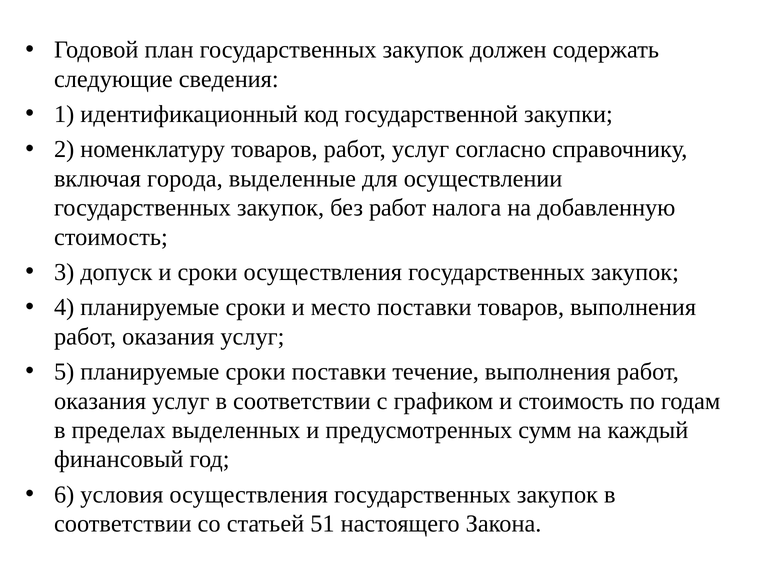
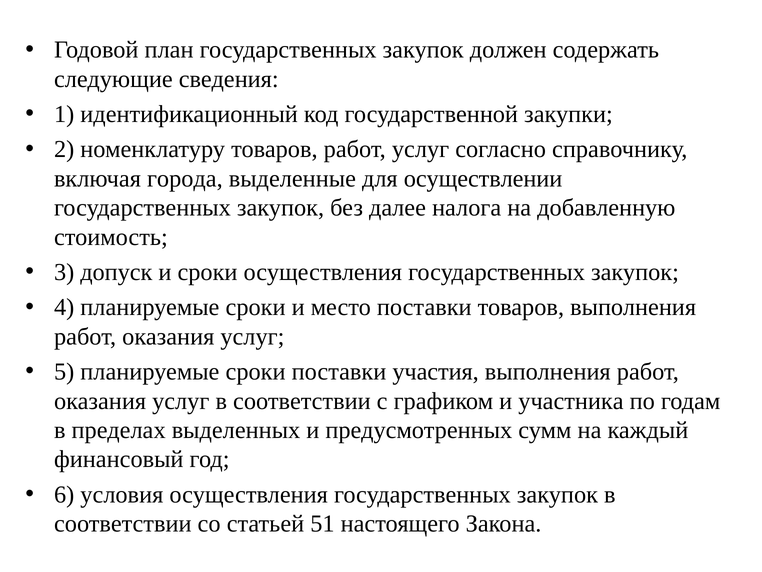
без работ: работ -> далее
течение: течение -> участия
и стоимость: стоимость -> участника
